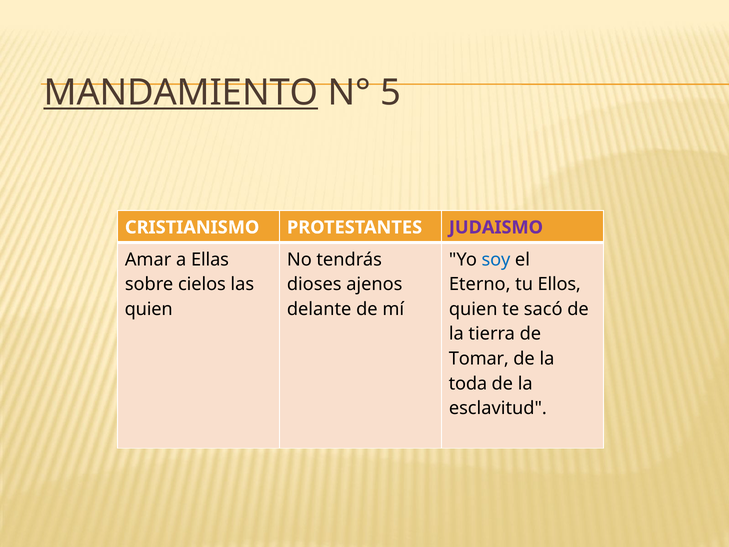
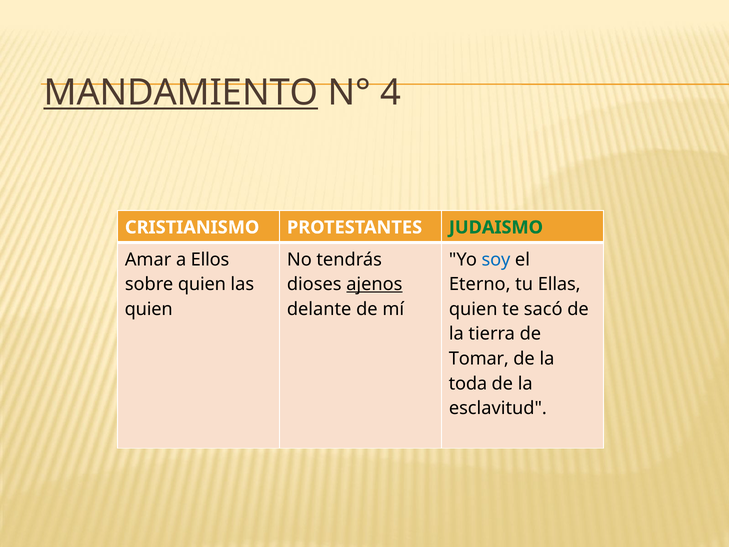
5: 5 -> 4
JUDAISMO colour: purple -> green
Ellas: Ellas -> Ellos
sobre cielos: cielos -> quien
ajenos underline: none -> present
Ellos: Ellos -> Ellas
